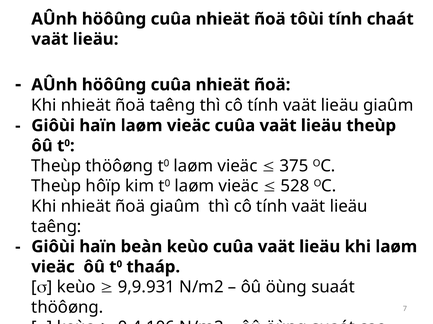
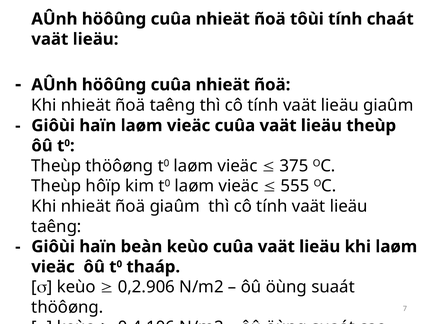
528: 528 -> 555
9,9.931: 9,9.931 -> 0,2.906
